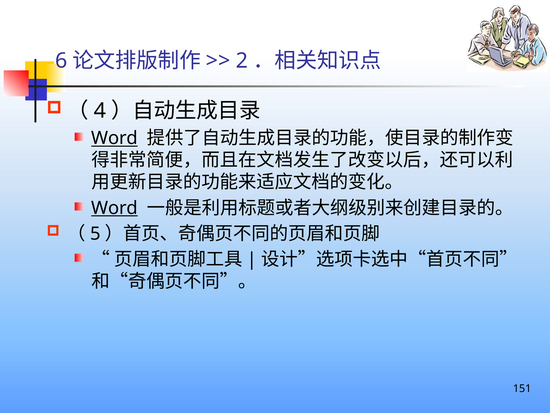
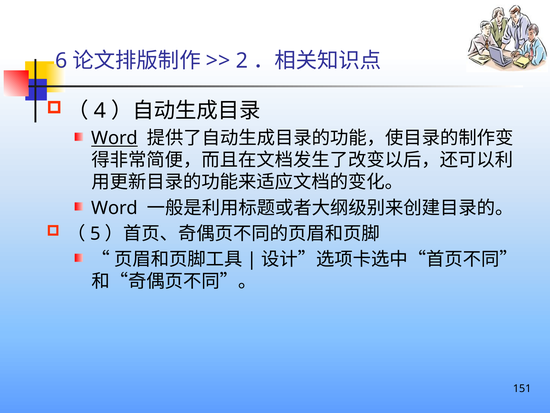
Word at (115, 208) underline: present -> none
